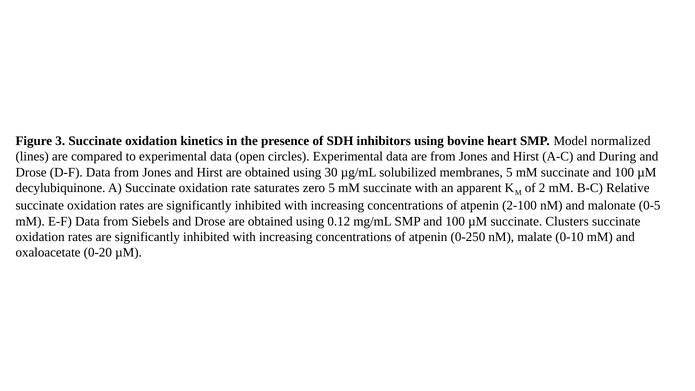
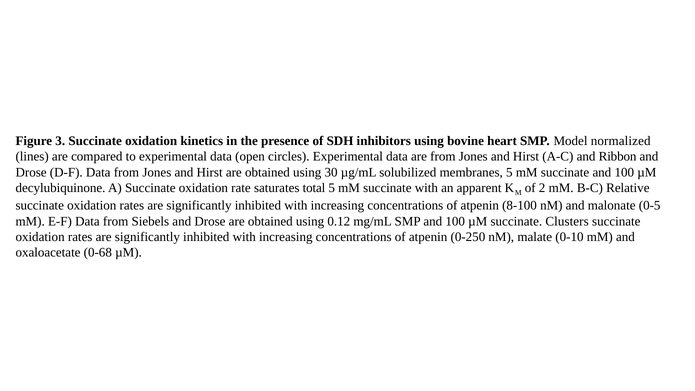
During: During -> Ribbon
zero: zero -> total
2-100: 2-100 -> 8-100
0-20: 0-20 -> 0-68
